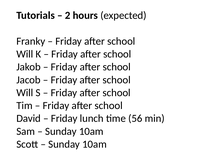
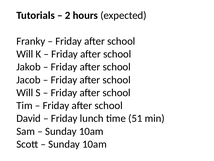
56: 56 -> 51
